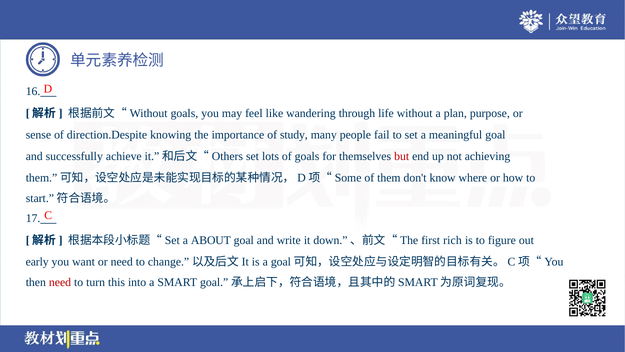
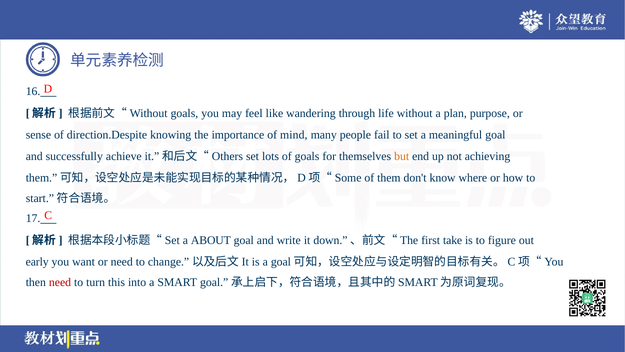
study: study -> mind
but colour: red -> orange
rich: rich -> take
